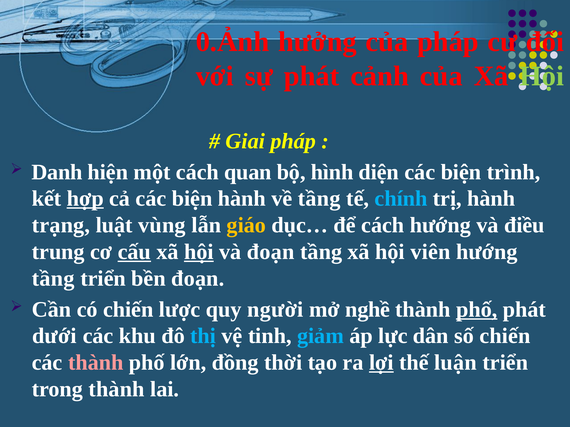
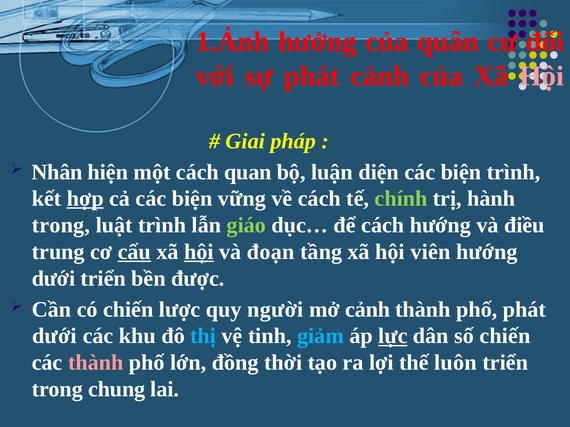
0.Ảnh: 0.Ảnh -> 1.Ảnh
của pháp: pháp -> quân
Hội at (542, 76) colour: light green -> pink
Danh: Danh -> Nhân
hình: hình -> luận
biện hành: hành -> vững
về tầng: tầng -> cách
chính colour: light blue -> light green
trạng at (61, 225): trạng -> trong
luật vùng: vùng -> trình
giáo colour: yellow -> light green
tầng at (53, 279): tầng -> dưới
bền đoạn: đoạn -> được
mở nghề: nghề -> cảnh
phố at (477, 310) underline: present -> none
lực underline: none -> present
lợi underline: present -> none
luận: luận -> luôn
trong thành: thành -> chung
